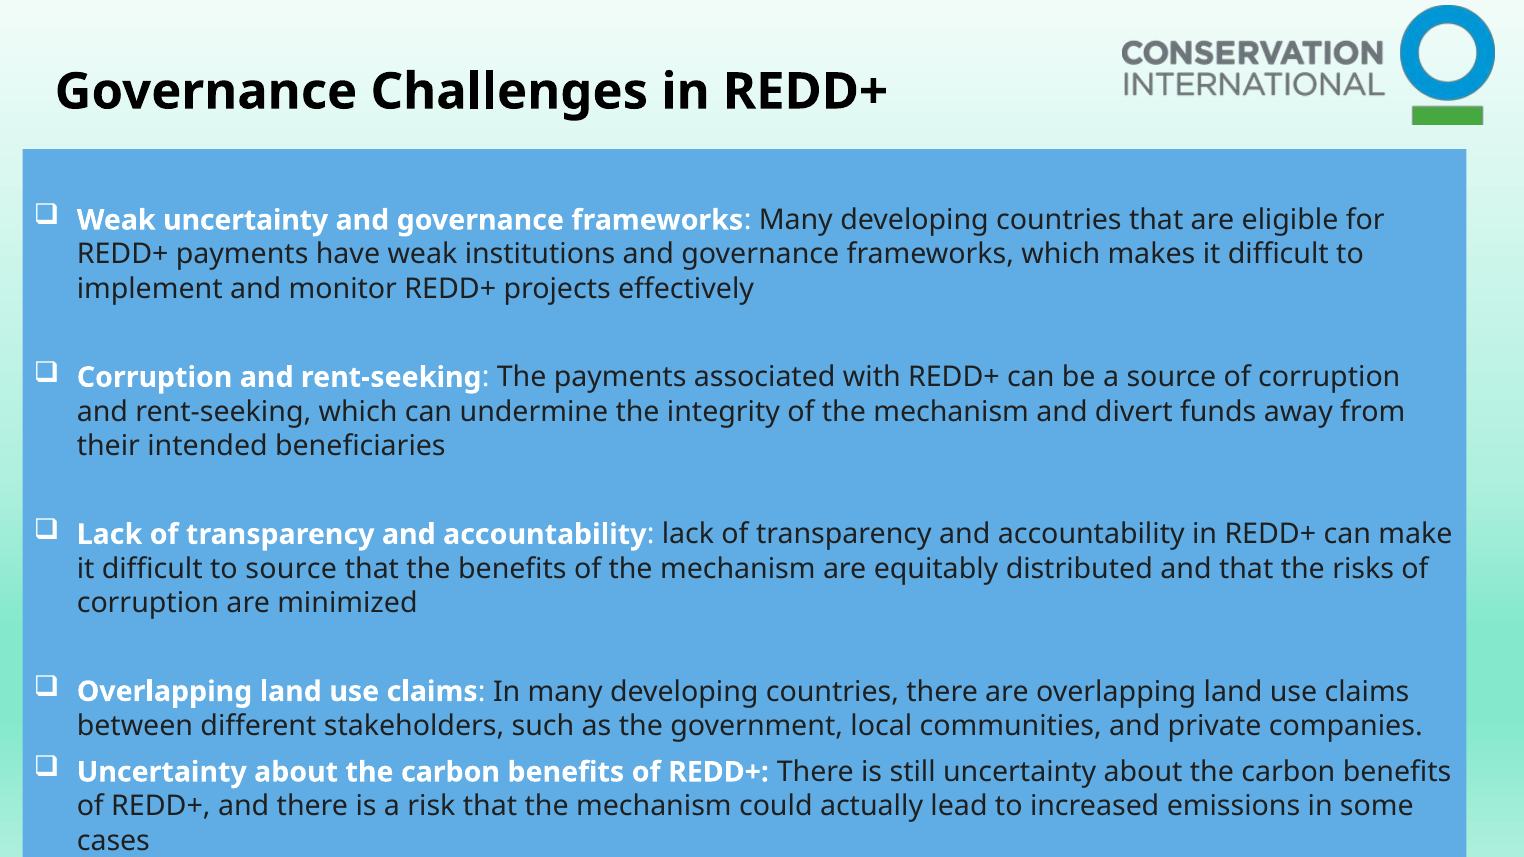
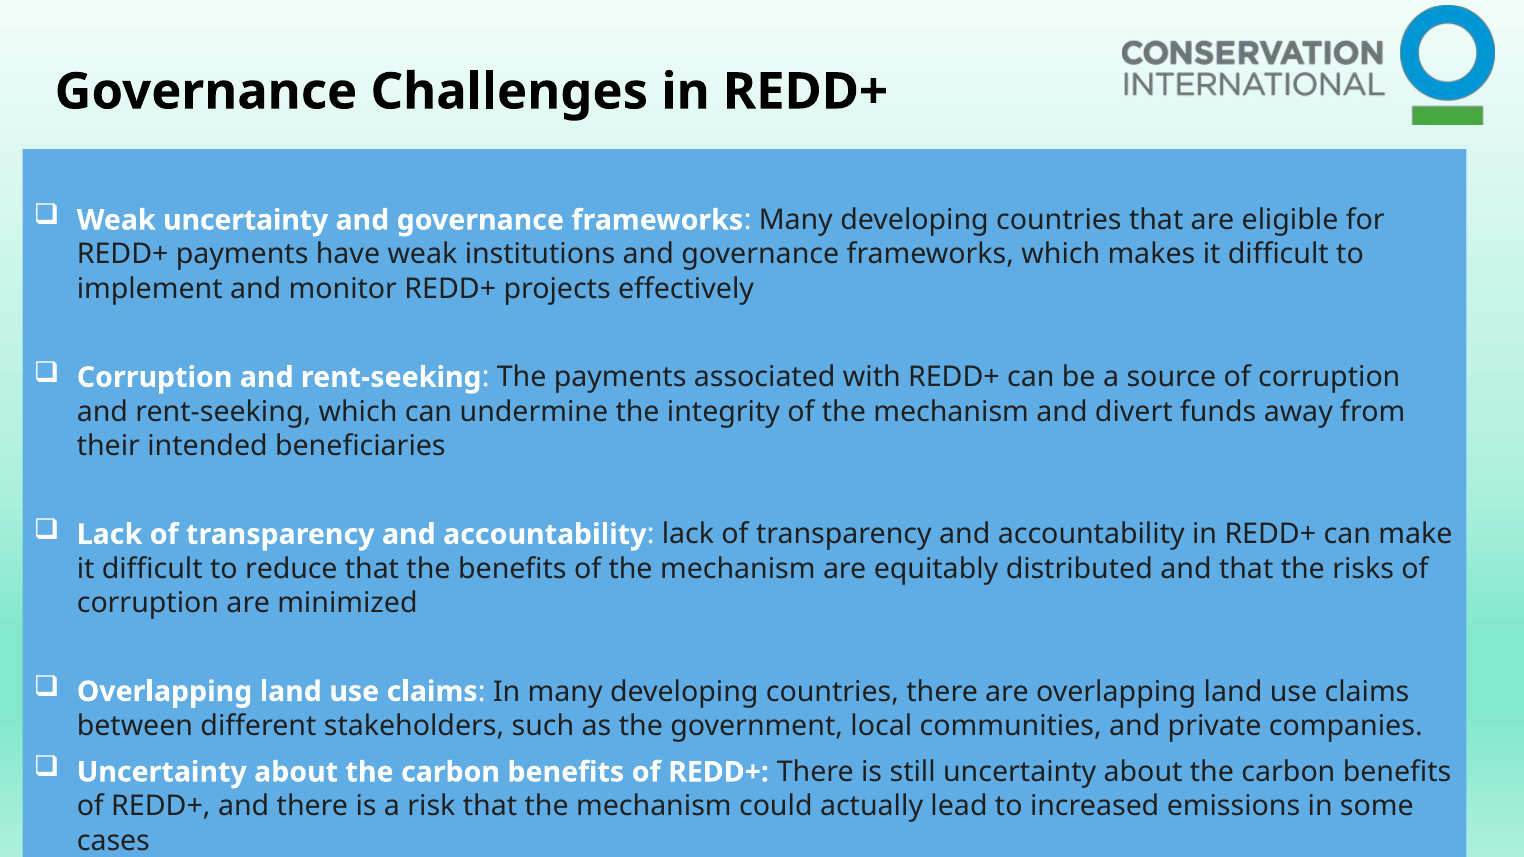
to source: source -> reduce
